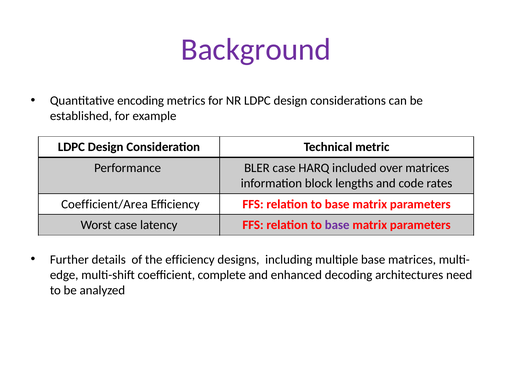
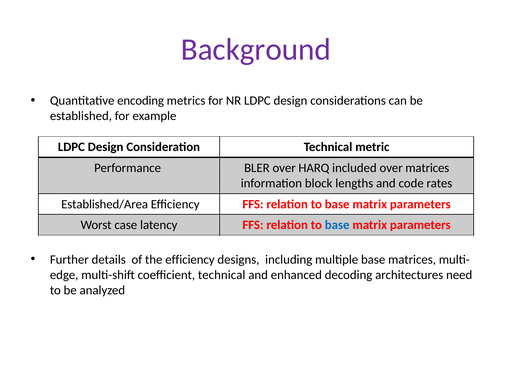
BLER case: case -> over
Coefficient/Area: Coefficient/Area -> Established/Area
base at (337, 225) colour: purple -> blue
coefficient complete: complete -> technical
